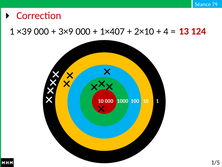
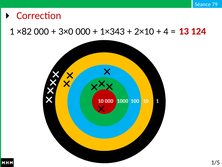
×39: ×39 -> ×82
3×9: 3×9 -> 3×0
1×407: 1×407 -> 1×343
